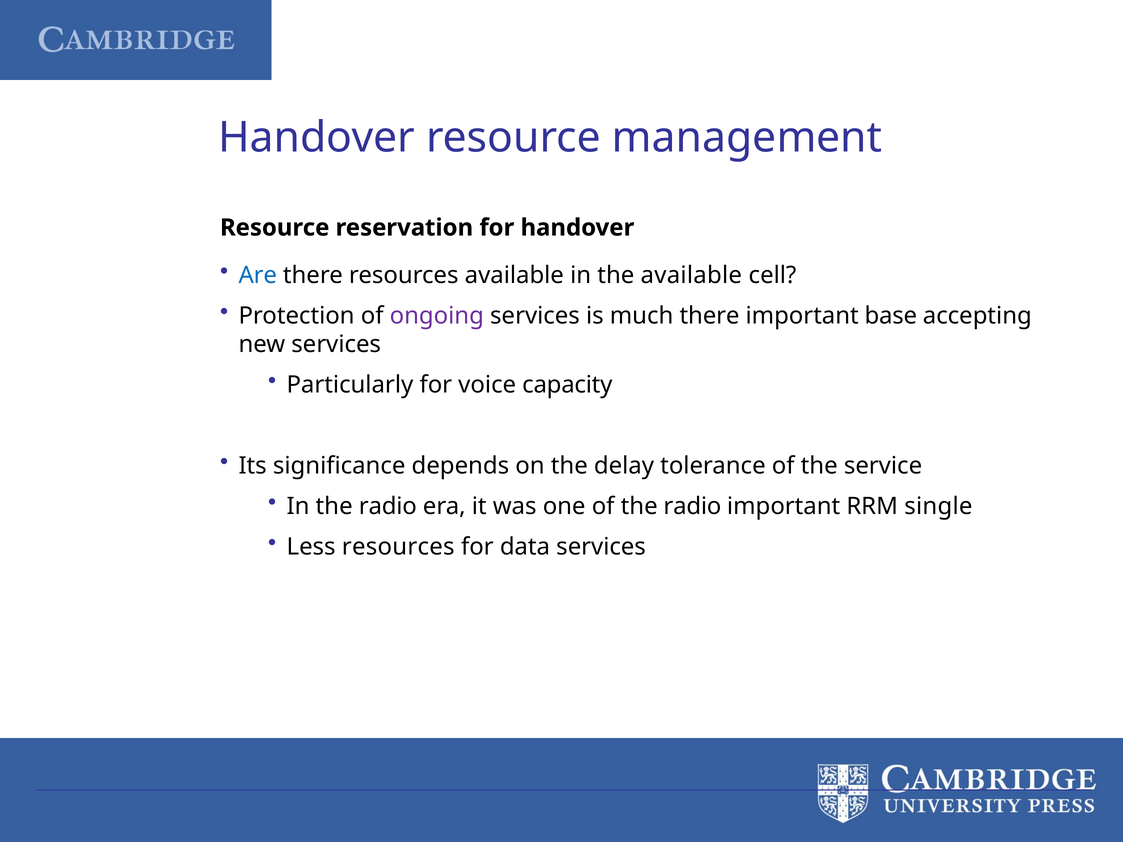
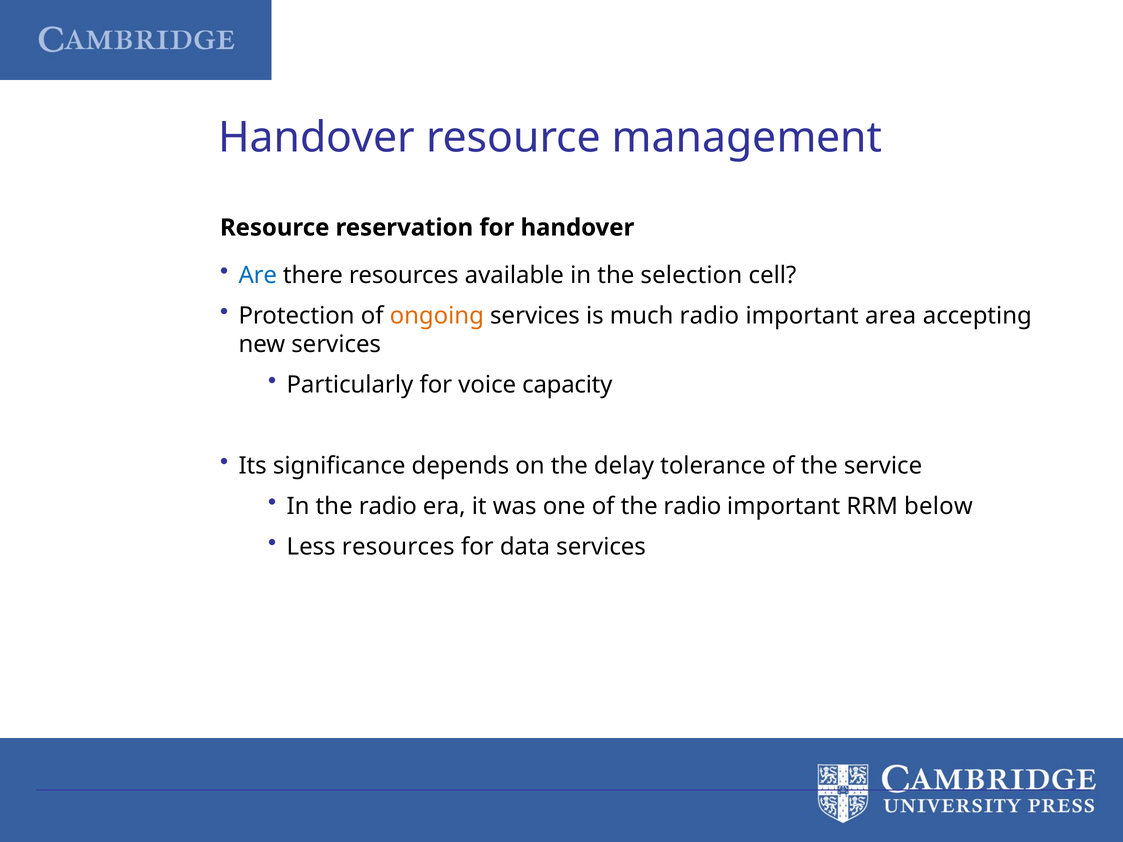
the available: available -> selection
ongoing colour: purple -> orange
much there: there -> radio
base: base -> area
single: single -> below
